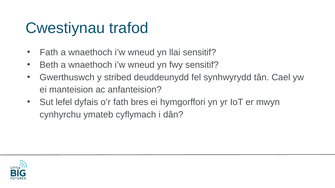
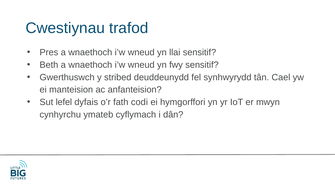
Fath at (49, 52): Fath -> Pres
bres: bres -> codi
